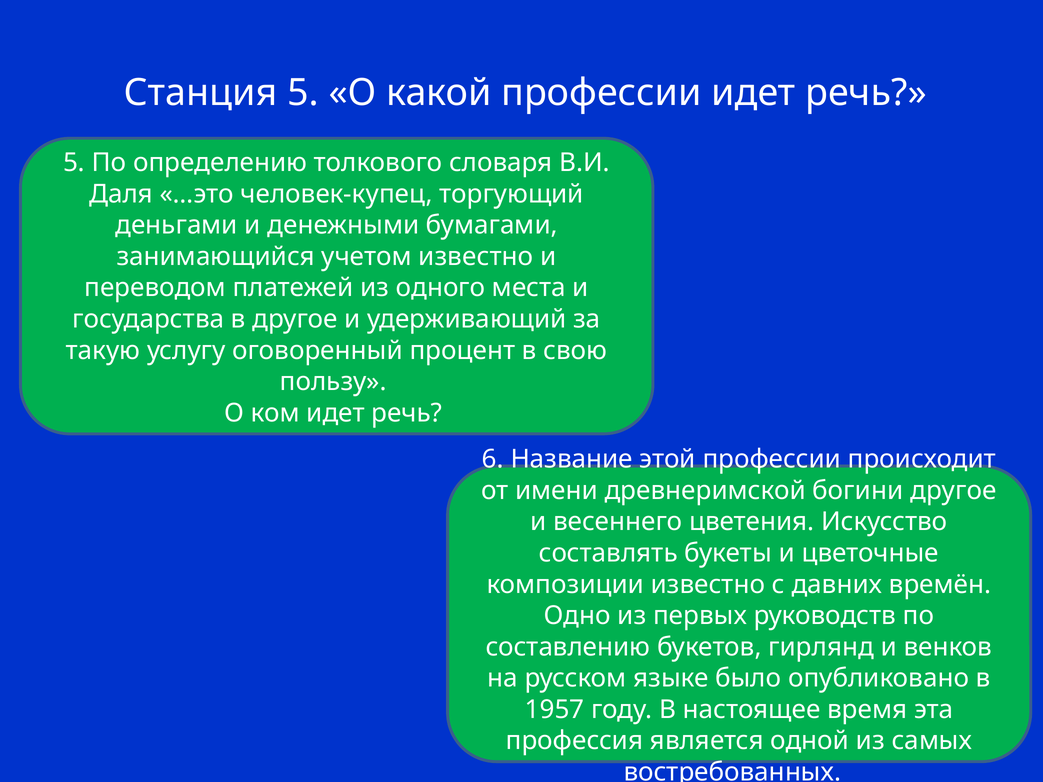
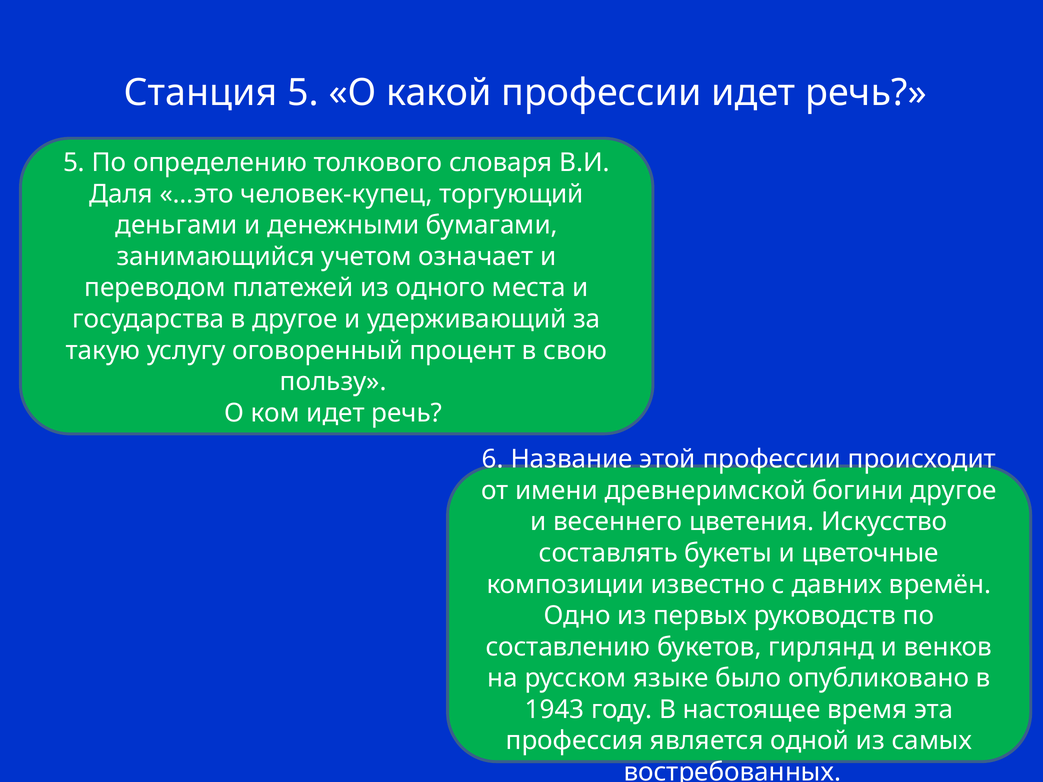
учетом известно: известно -> означает
1957: 1957 -> 1943
